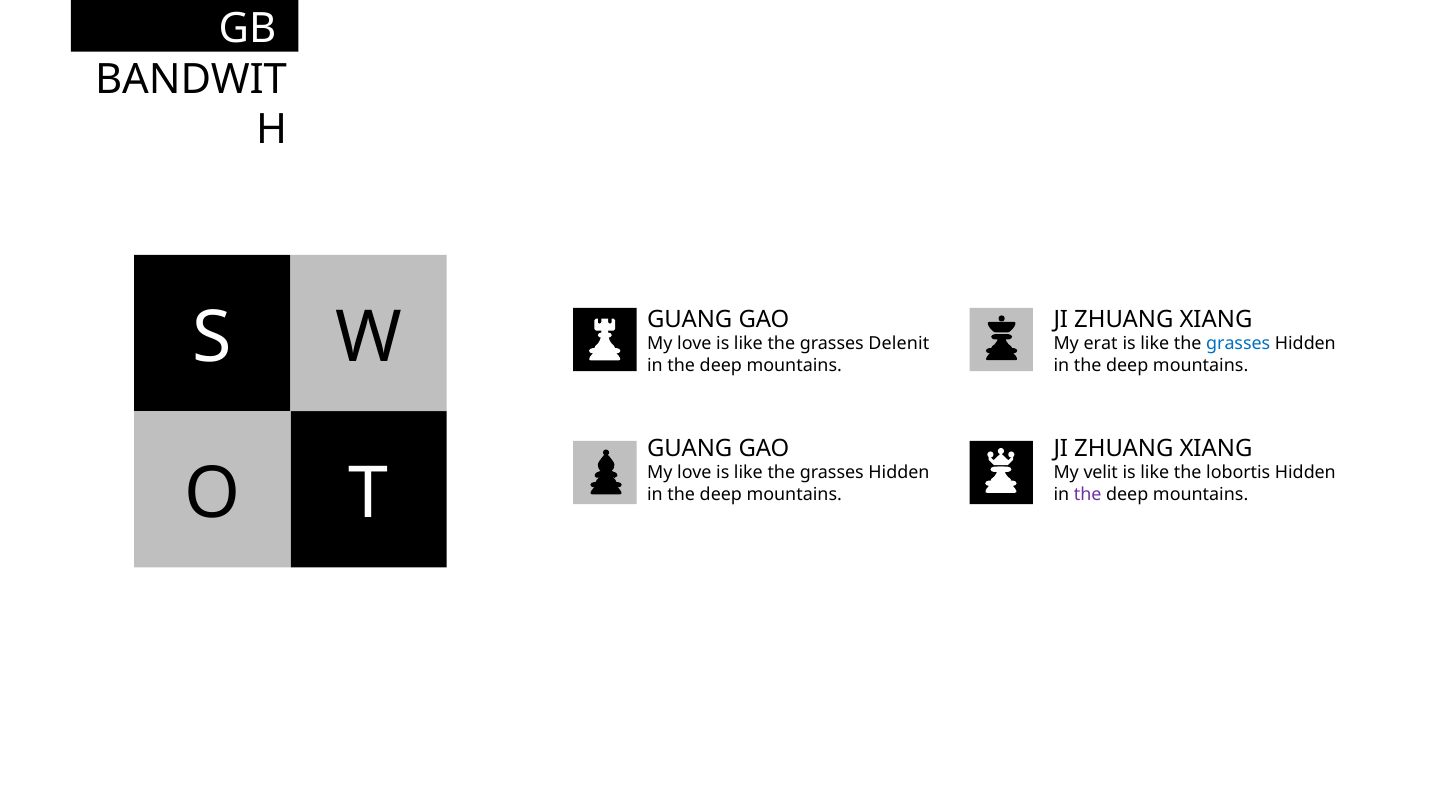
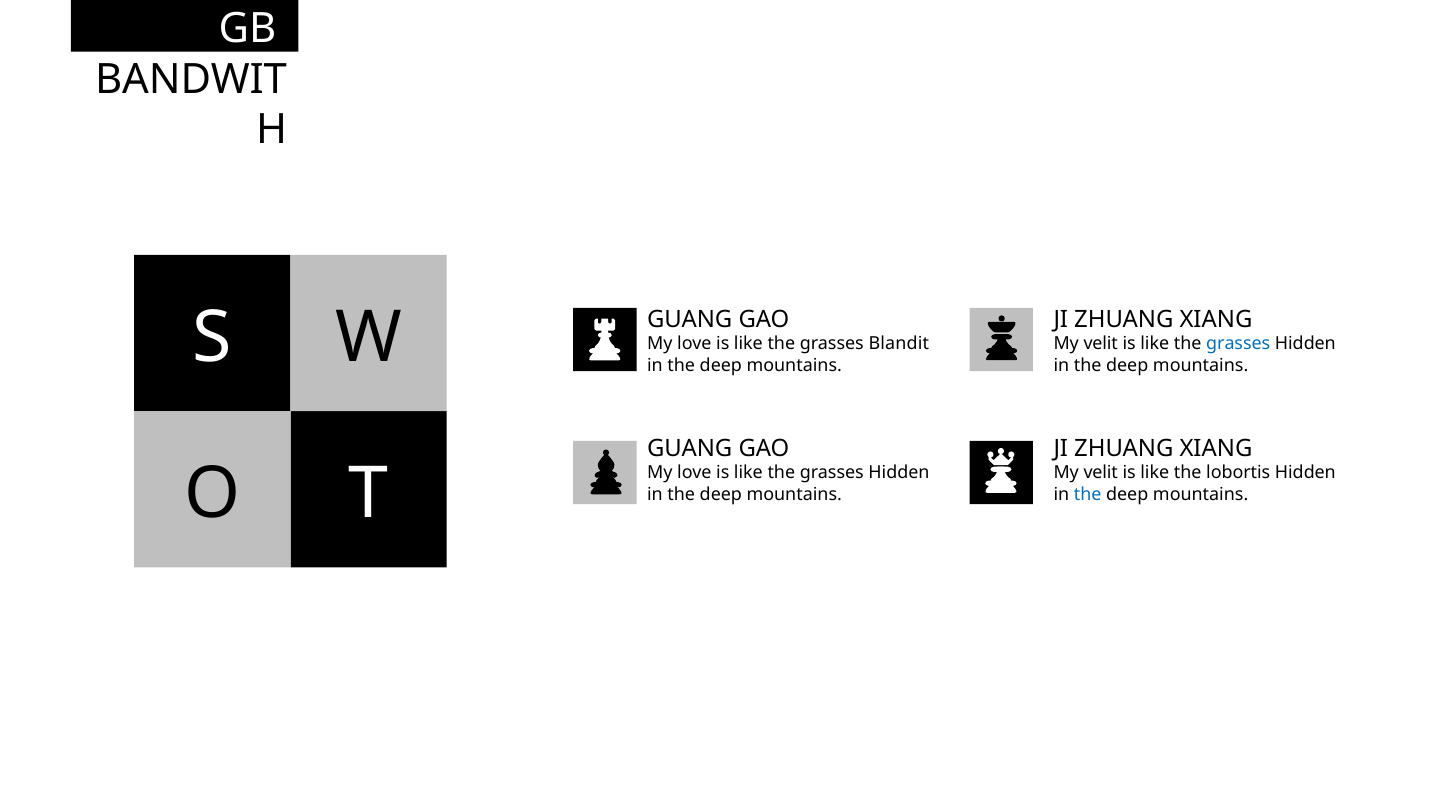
Delenit: Delenit -> Blandit
erat at (1101, 344): erat -> velit
the at (1088, 495) colour: purple -> blue
